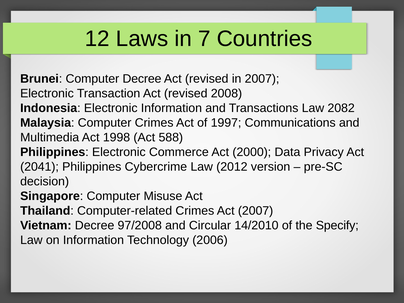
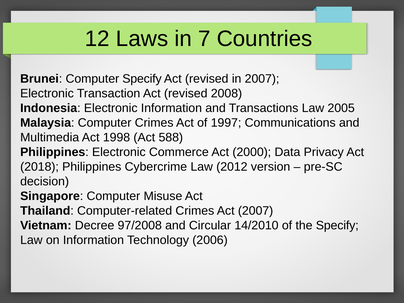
Computer Decree: Decree -> Specify
2082: 2082 -> 2005
2041: 2041 -> 2018
